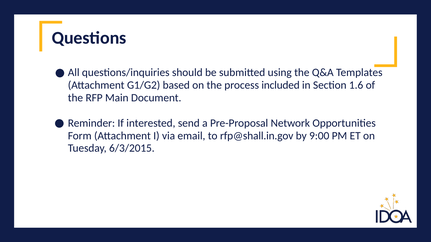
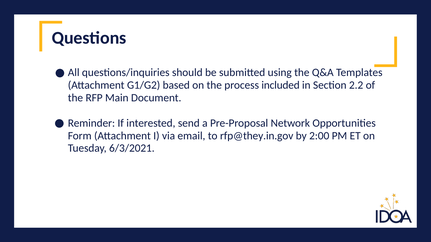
1.6: 1.6 -> 2.2
rfp@shall.in.gov: rfp@shall.in.gov -> rfp@they.in.gov
9:00: 9:00 -> 2:00
6/3/2015: 6/3/2015 -> 6/3/2021
